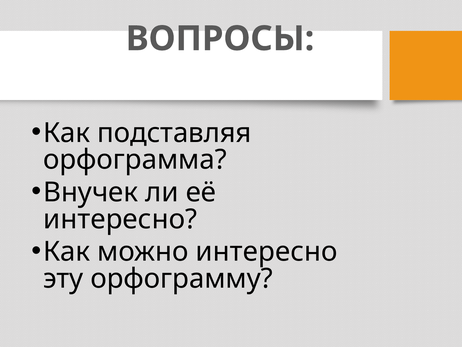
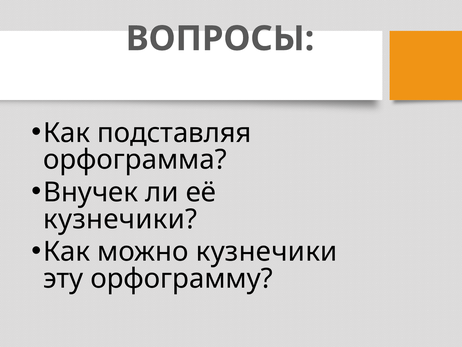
интересно at (120, 219): интересно -> кузнечики
можно интересно: интересно -> кузнечики
